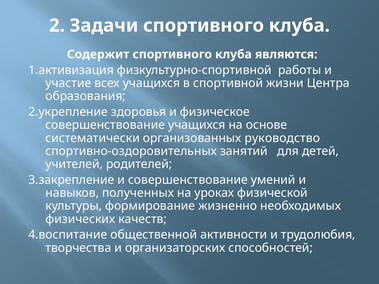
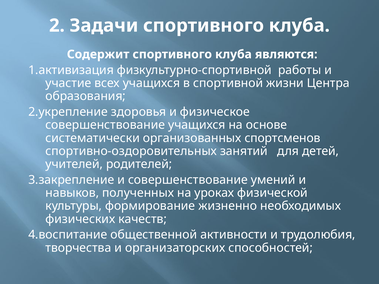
руководство: руководство -> спортсменов
